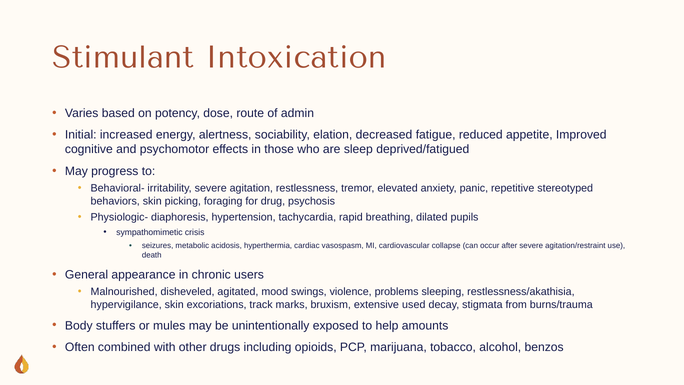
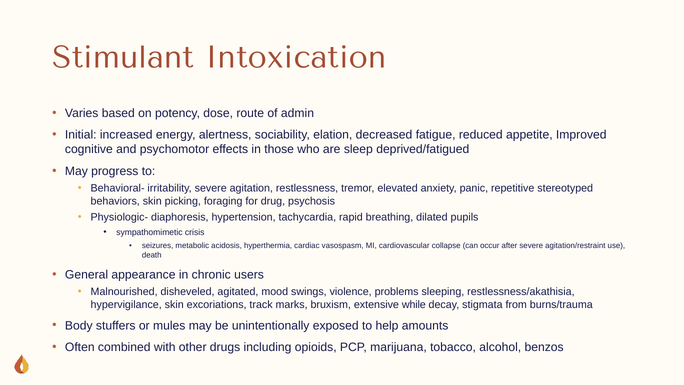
used: used -> while
